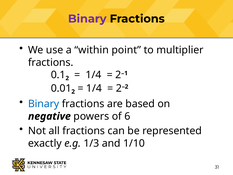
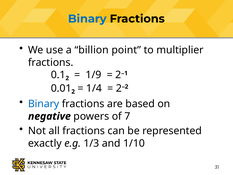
Binary at (87, 19) colour: purple -> blue
within: within -> billion
1/4 at (93, 75): 1/4 -> 1/9
6: 6 -> 7
